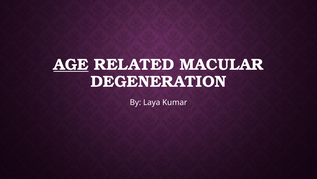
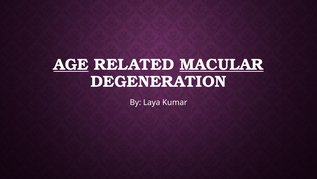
MACULAR underline: none -> present
